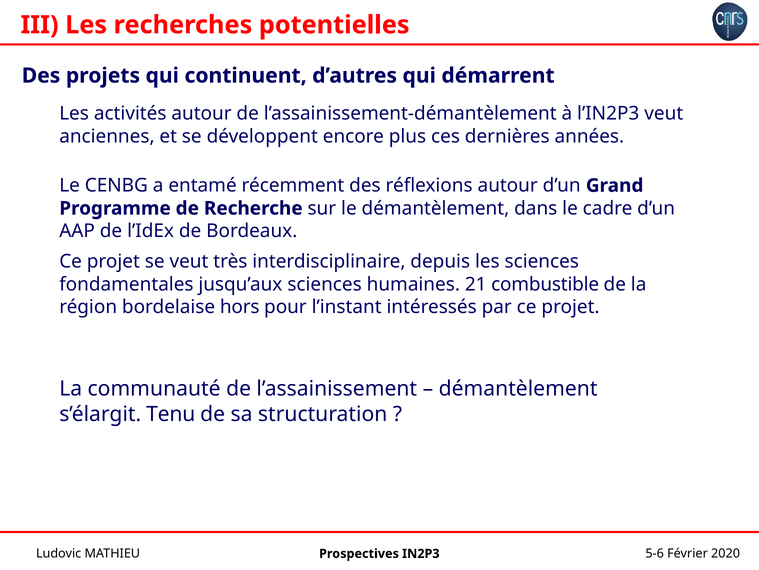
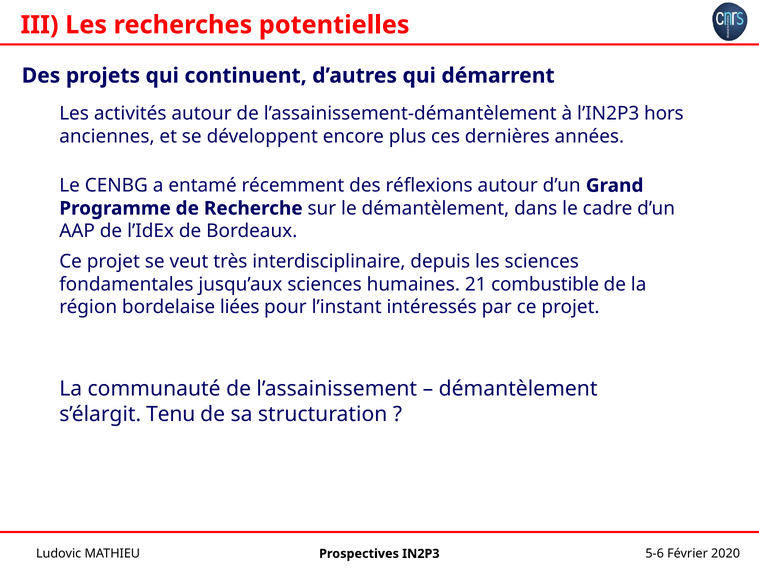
l’IN2P3 veut: veut -> hors
hors: hors -> liées
